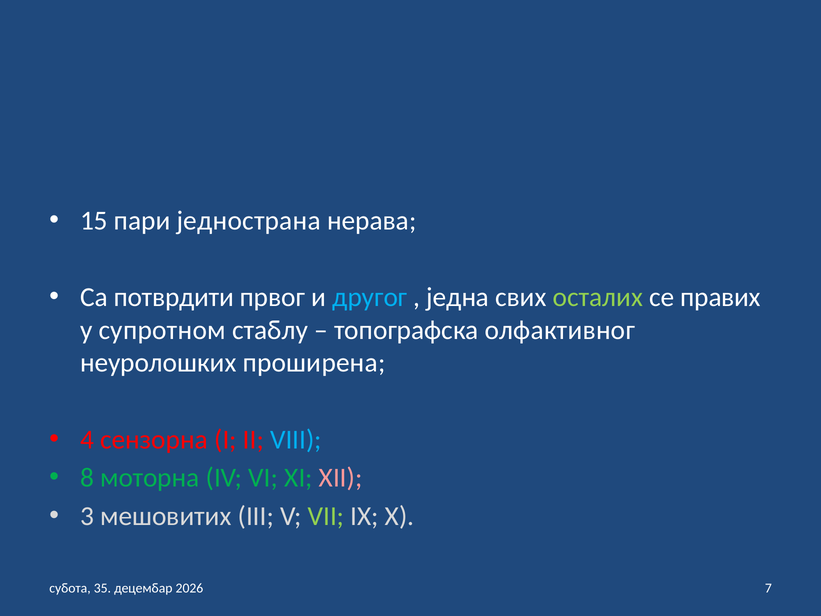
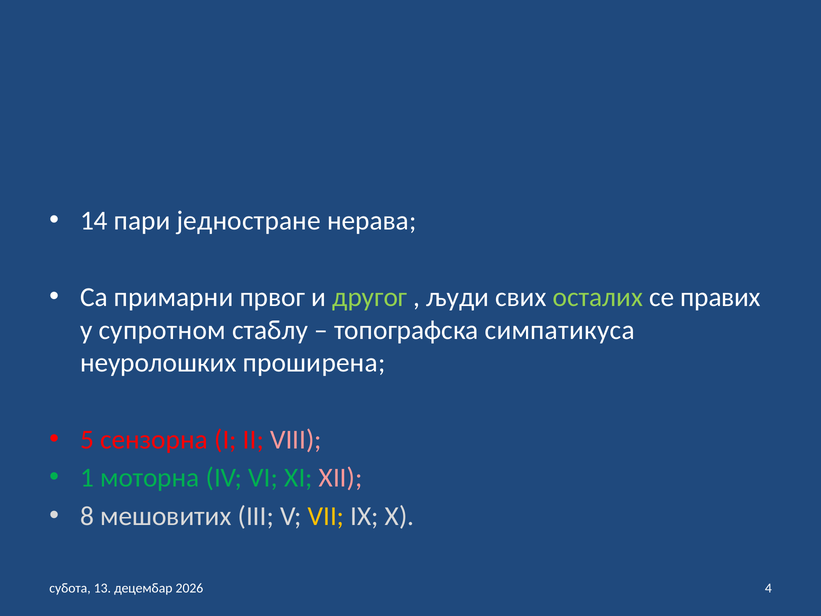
15: 15 -> 14
једнострана: једнострана -> једностране
потврдити: потврдити -> примарни
другог colour: light blue -> light green
једна: једна -> људи
олфактивног: олфактивног -> симпатикуса
4: 4 -> 5
VIII colour: light blue -> pink
8: 8 -> 1
3: 3 -> 8
VII colour: light green -> yellow
35: 35 -> 13
7: 7 -> 4
